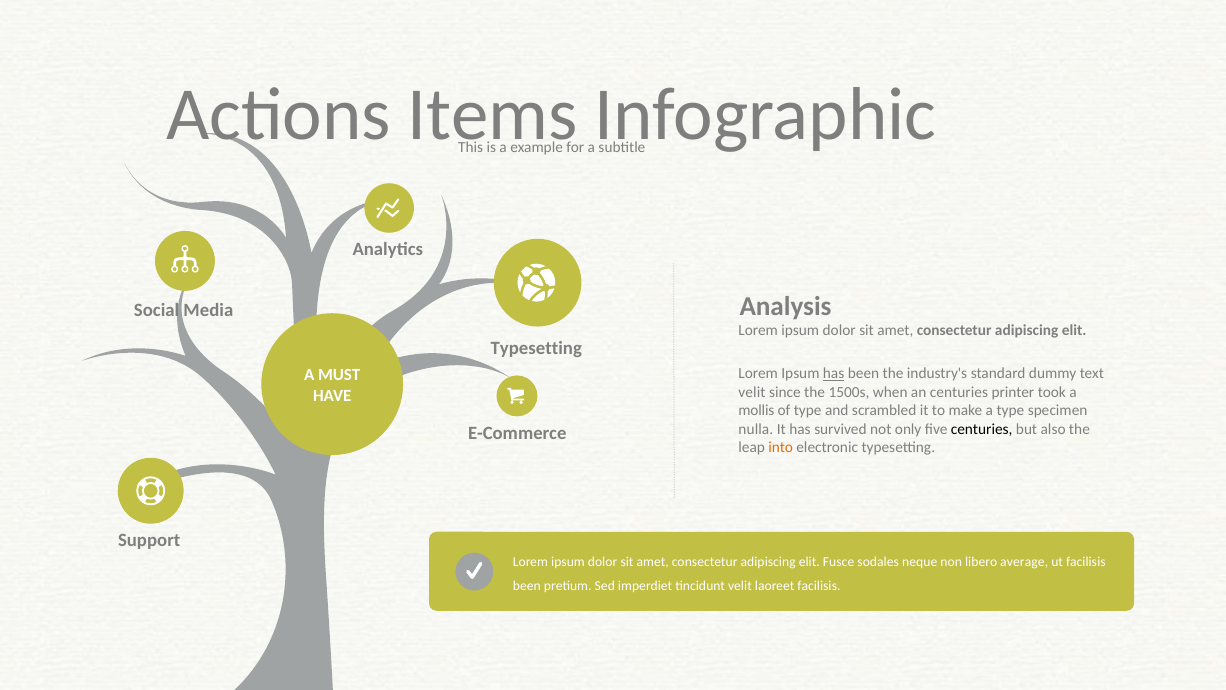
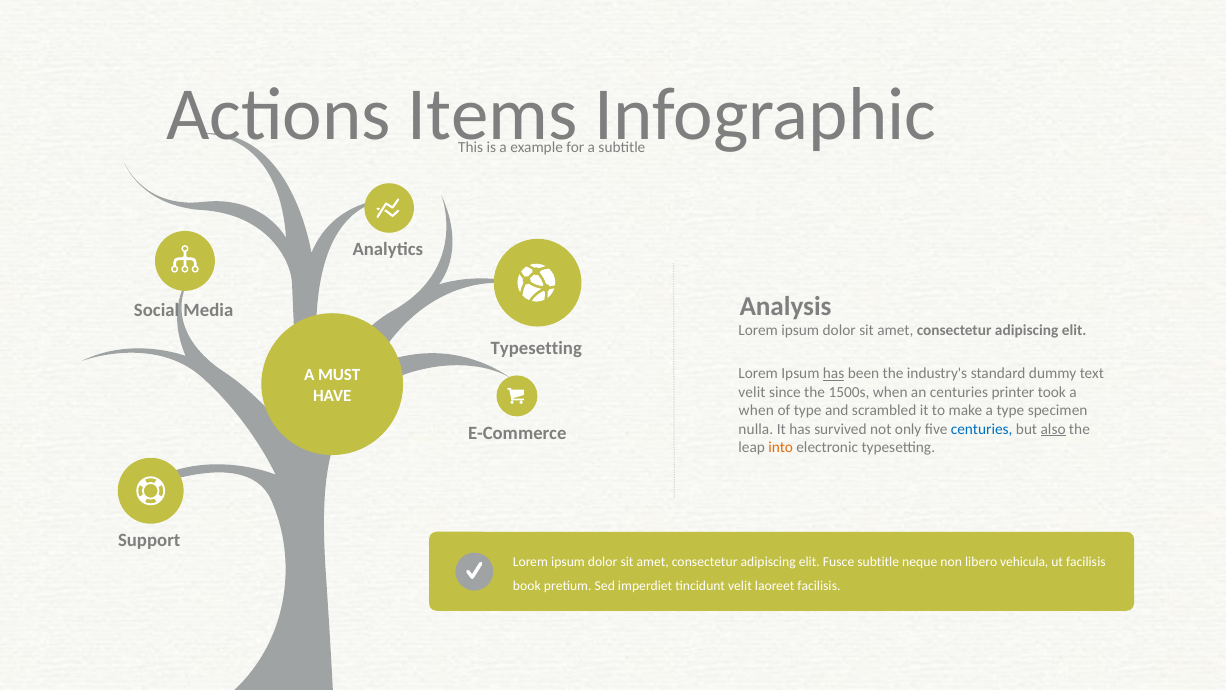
mollis at (756, 410): mollis -> when
centuries at (982, 429) colour: black -> blue
also underline: none -> present
Fusce sodales: sodales -> subtitle
average: average -> vehicula
been at (527, 586): been -> book
